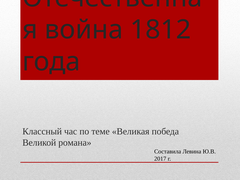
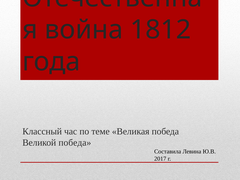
Великой романа: романа -> победа
